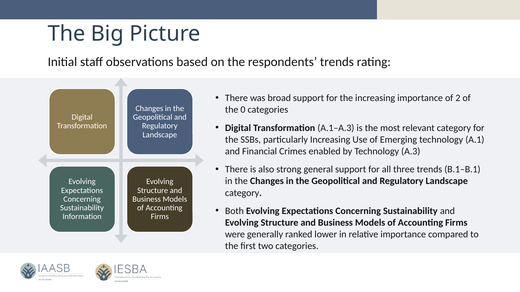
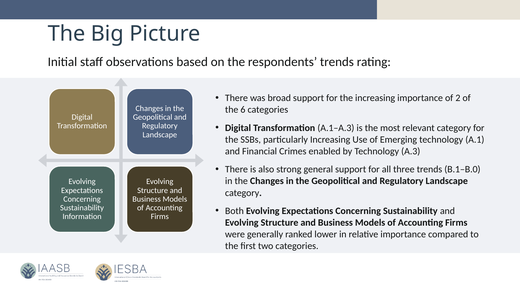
0: 0 -> 6
B.1–B.1: B.1–B.1 -> B.1–B.0
